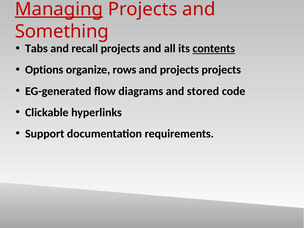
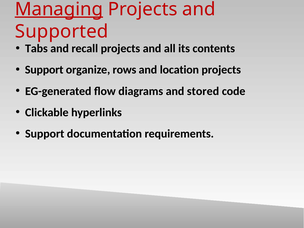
Something: Something -> Supported
contents underline: present -> none
Options at (44, 70): Options -> Support
and projects: projects -> location
